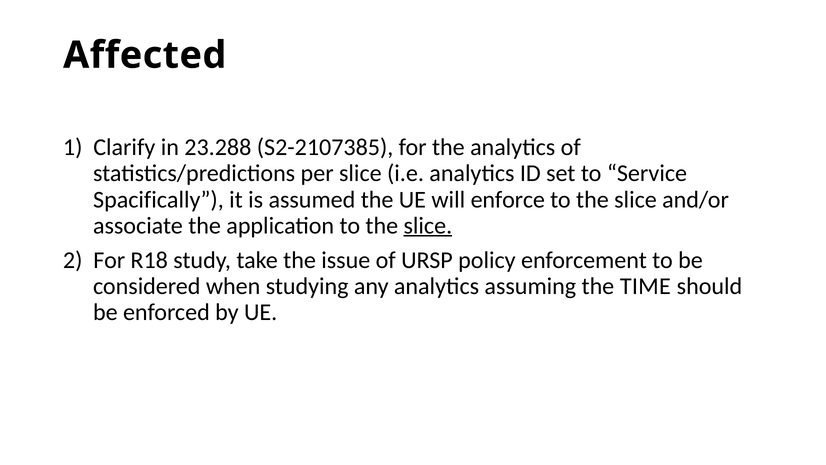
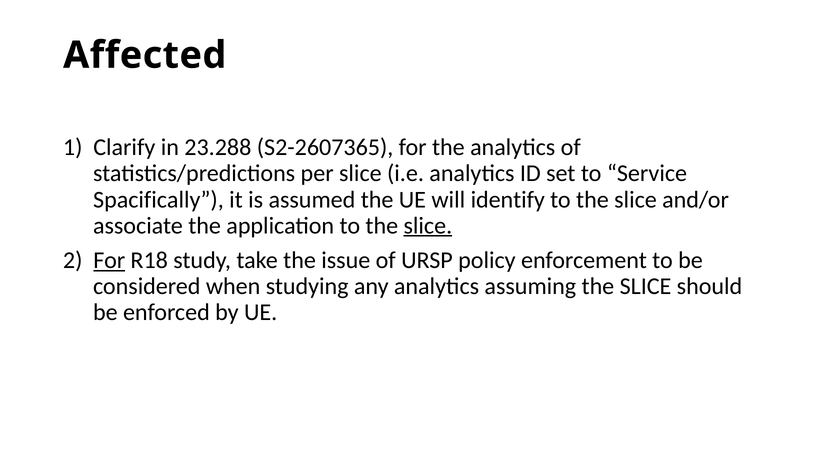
S2-2107385: S2-2107385 -> S2-2607365
enforce: enforce -> identify
For at (109, 260) underline: none -> present
assuming the TIME: TIME -> SLICE
